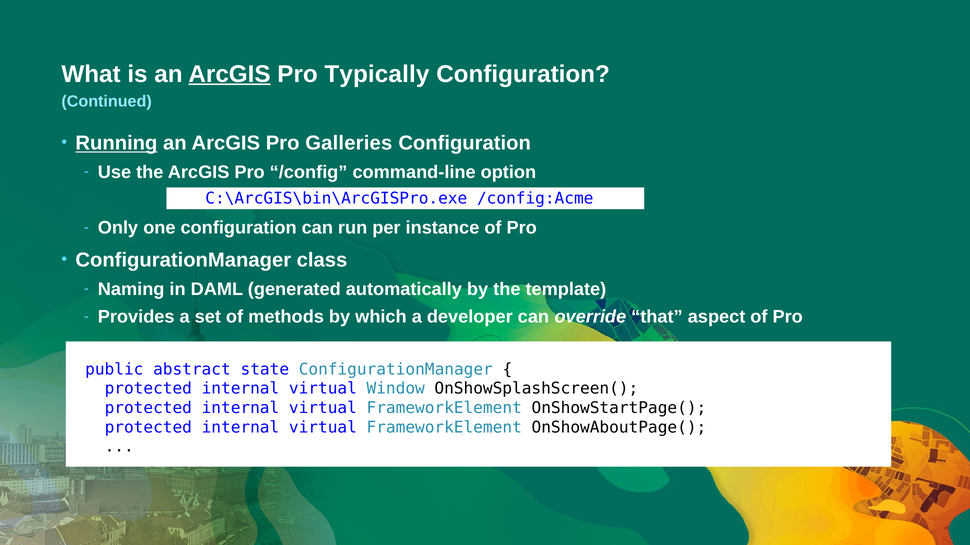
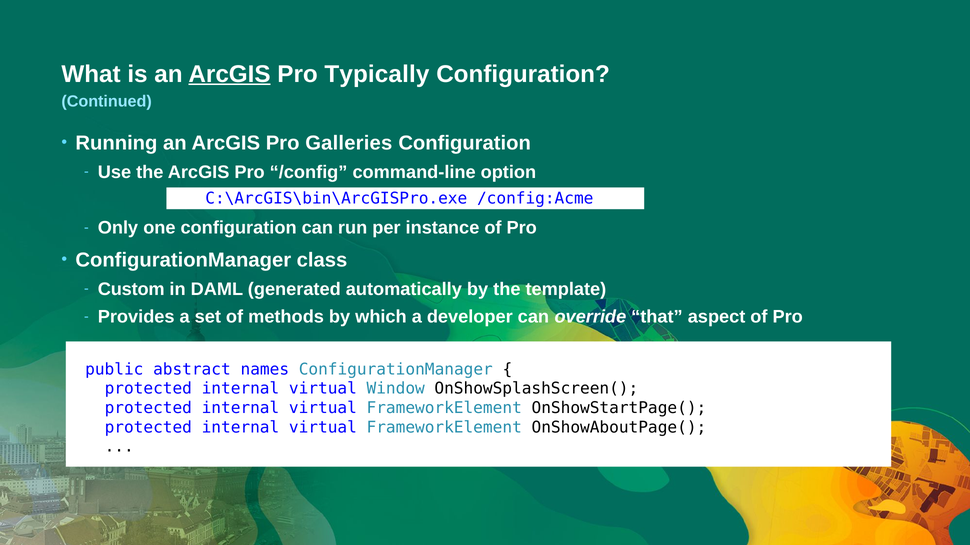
Running underline: present -> none
Naming: Naming -> Custom
state: state -> names
